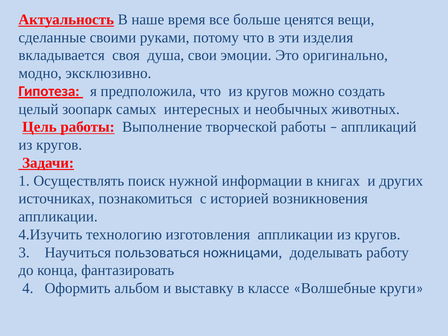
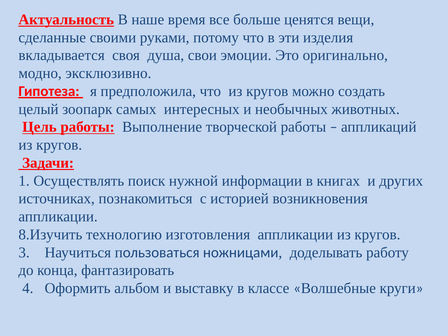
4.Изучить: 4.Изучить -> 8.Изучить
